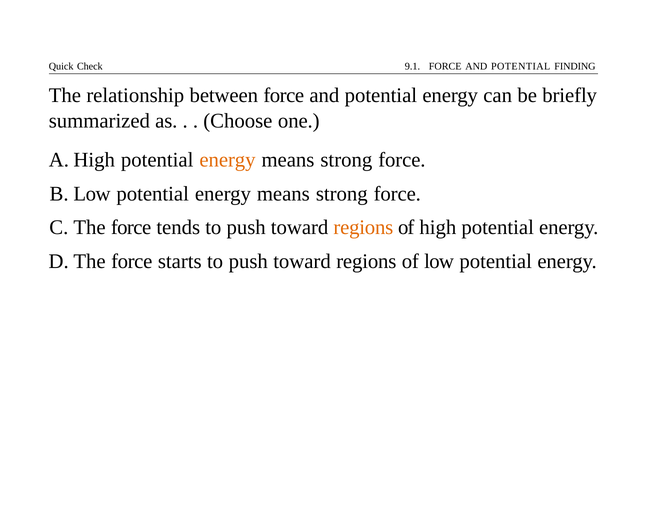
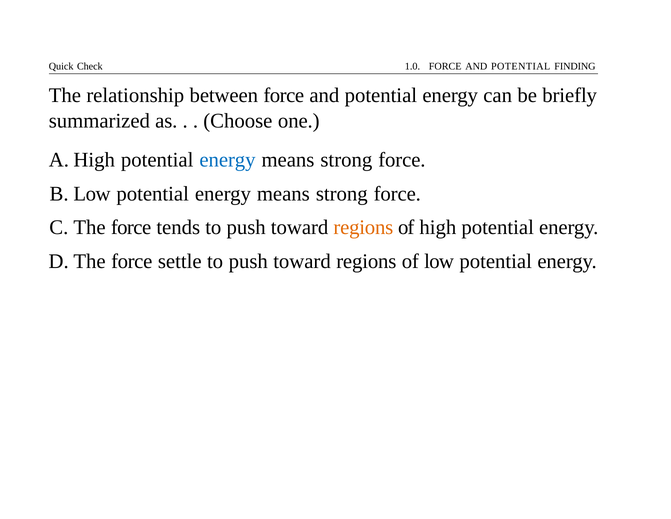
9.1: 9.1 -> 1.0
energy at (228, 160) colour: orange -> blue
starts: starts -> settle
